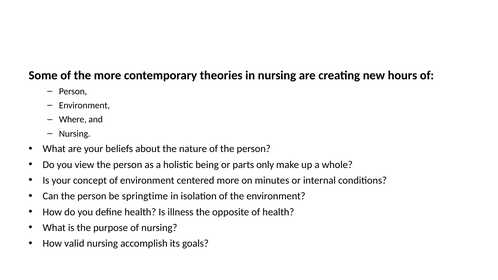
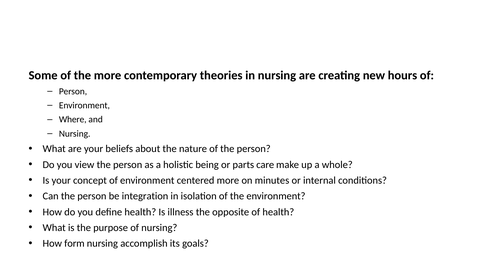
only: only -> care
springtime: springtime -> integration
valid: valid -> form
